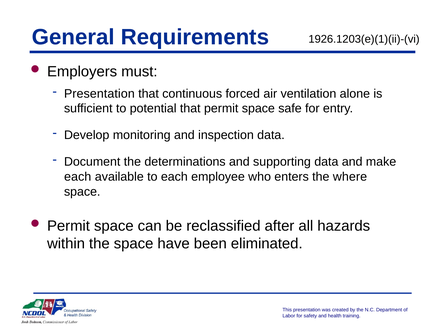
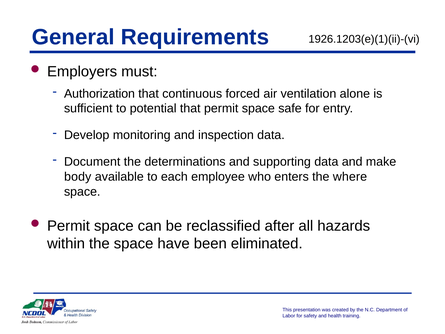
Presentation at (99, 94): Presentation -> Authorization
each at (78, 177): each -> body
